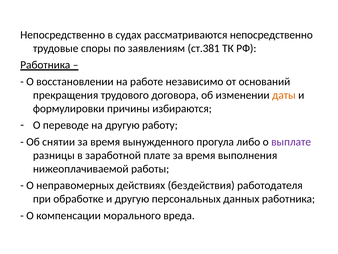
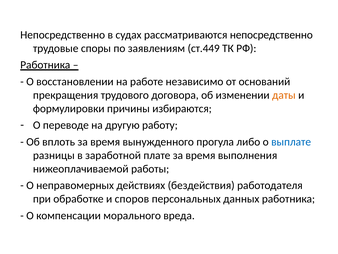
ст.381: ст.381 -> ст.449
снятии: снятии -> вплоть
выплате colour: purple -> blue
и другую: другую -> споров
